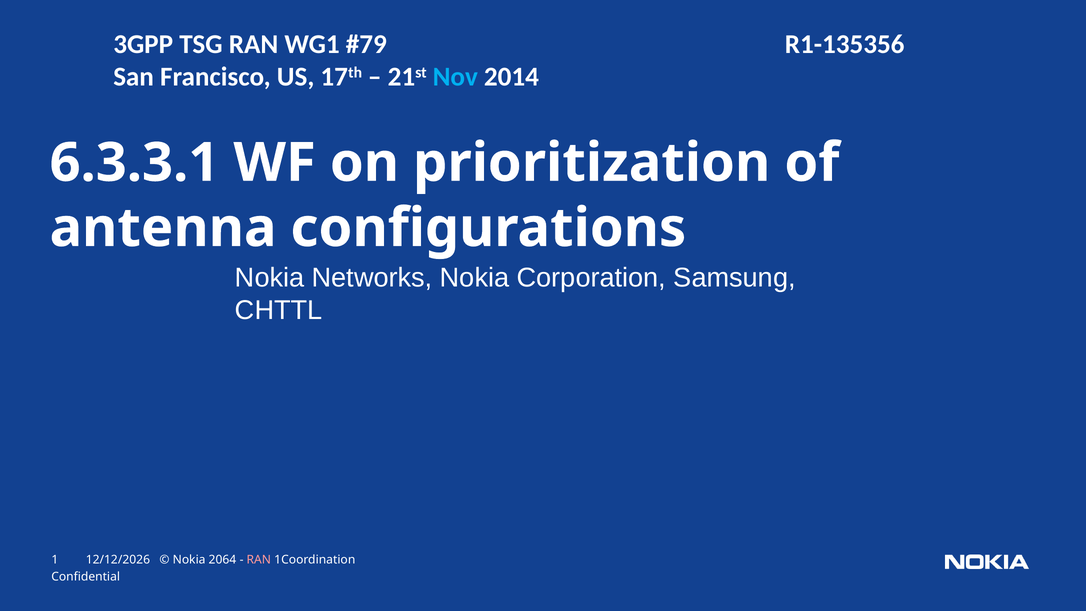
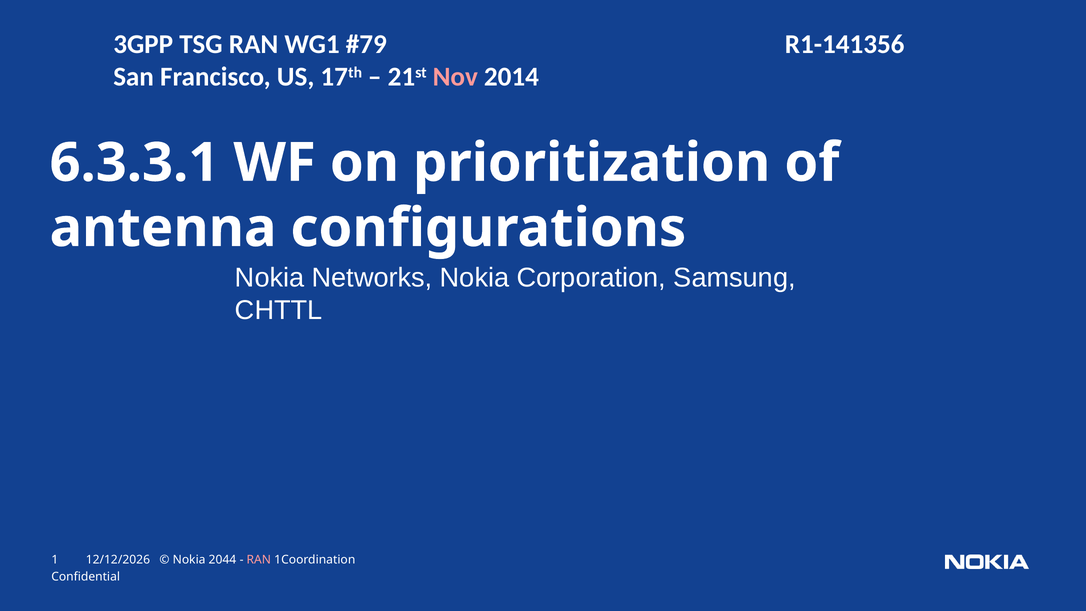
R1-135356: R1-135356 -> R1-141356
Nov colour: light blue -> pink
2064: 2064 -> 2044
